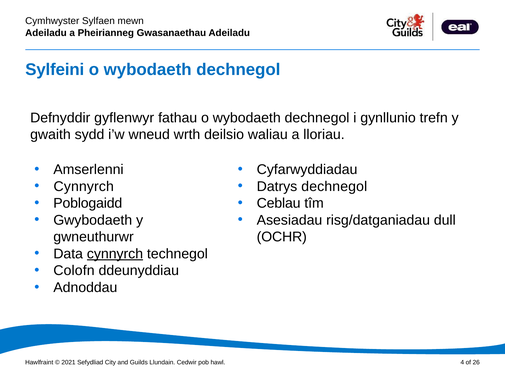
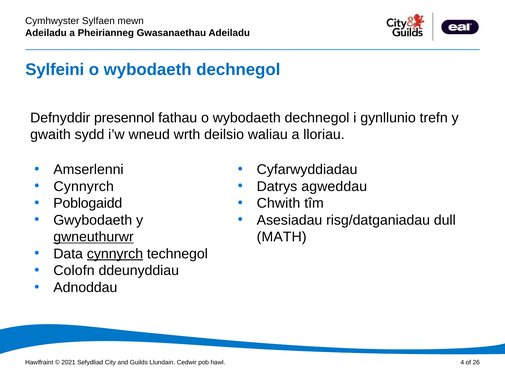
gyflenwyr: gyflenwyr -> presennol
Datrys dechnegol: dechnegol -> agweddau
Ceblau: Ceblau -> Chwith
gwneuthurwr underline: none -> present
OCHR: OCHR -> MATH
